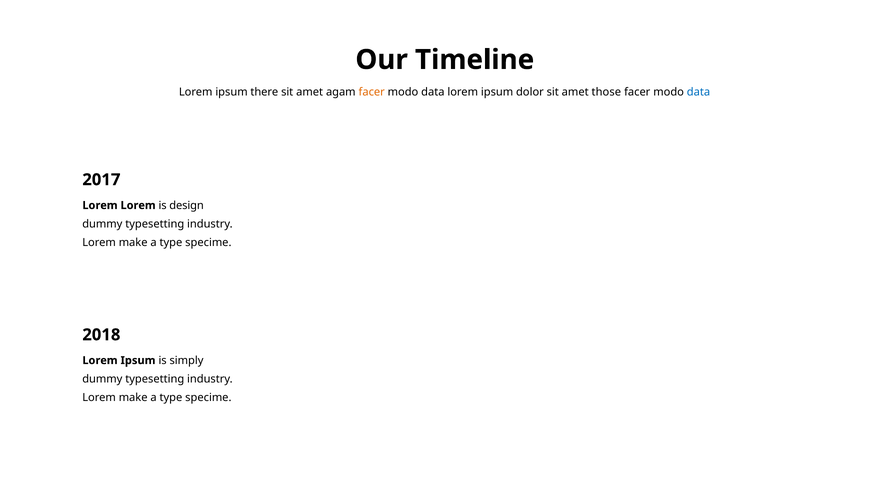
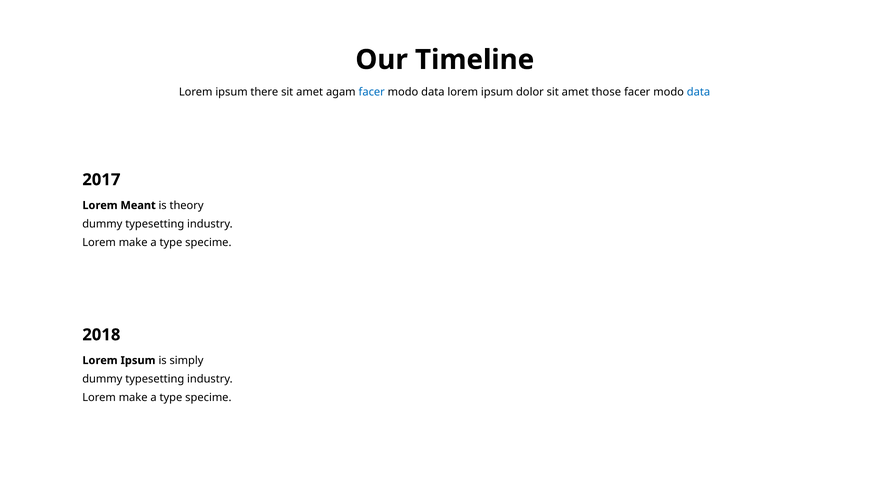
facer at (372, 92) colour: orange -> blue
Lorem Lorem: Lorem -> Meant
design: design -> theory
